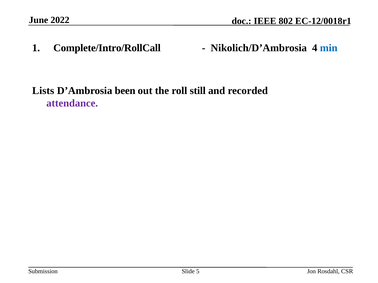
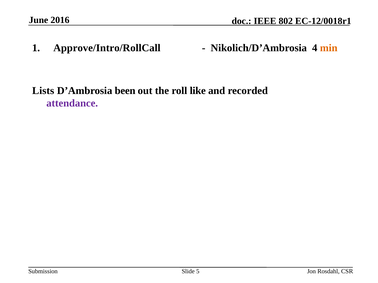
2022: 2022 -> 2016
Complete/Intro/RollCall: Complete/Intro/RollCall -> Approve/Intro/RollCall
min colour: blue -> orange
still: still -> like
